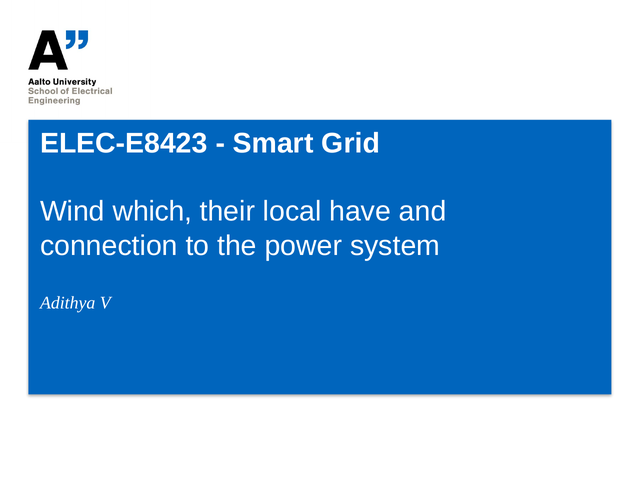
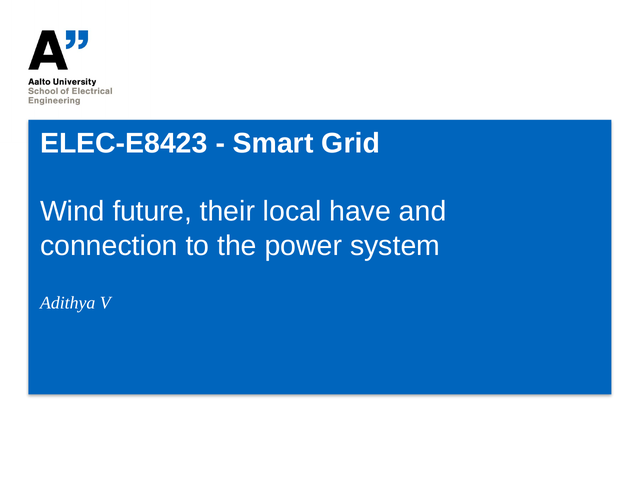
which: which -> future
